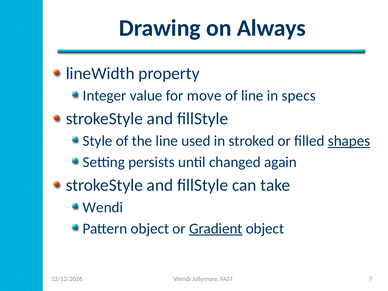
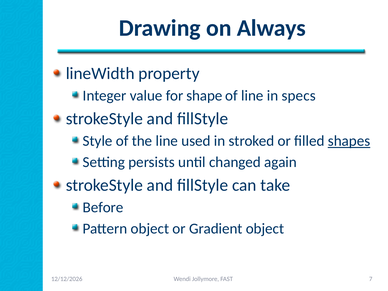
move: move -> shape
Wendi at (103, 207): Wendi -> Before
Gradient underline: present -> none
